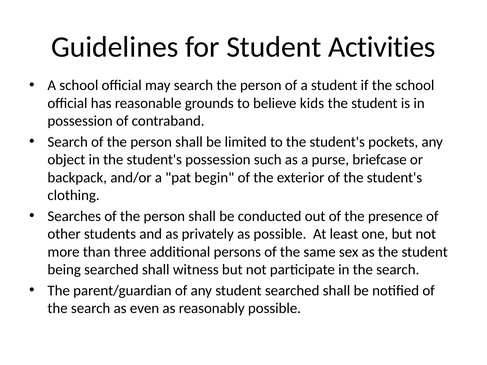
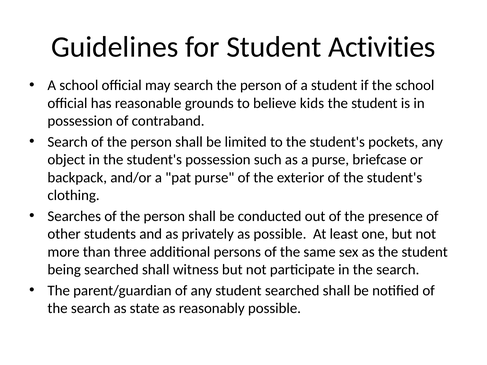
pat begin: begin -> purse
even: even -> state
